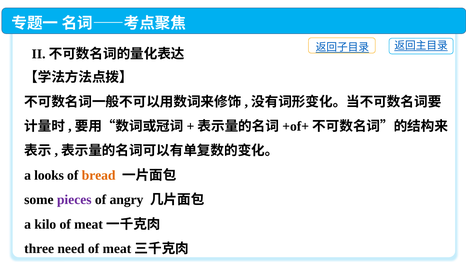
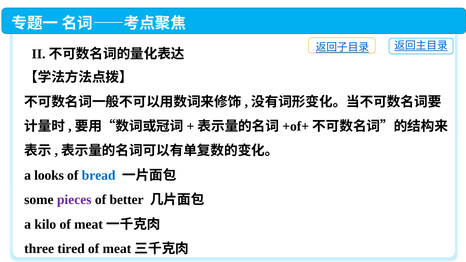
bread colour: orange -> blue
angry: angry -> better
need: need -> tired
